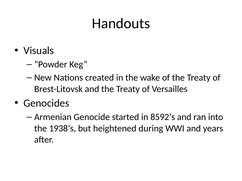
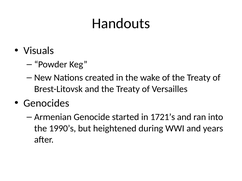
8592’s: 8592’s -> 1721’s
1938’s: 1938’s -> 1990’s
